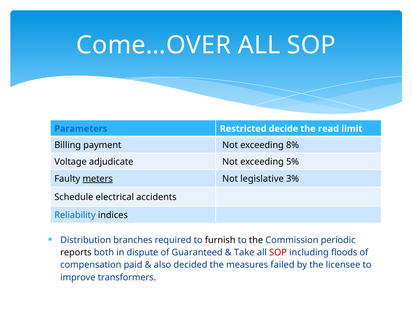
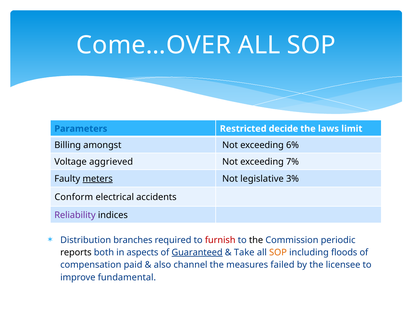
read: read -> laws
payment: payment -> amongst
8%: 8% -> 6%
adjudicate: adjudicate -> aggrieved
5%: 5% -> 7%
Schedule: Schedule -> Conform
Reliability colour: blue -> purple
furnish colour: black -> red
dispute: dispute -> aspects
Guaranteed underline: none -> present
SOP at (278, 252) colour: red -> orange
decided: decided -> channel
transformers: transformers -> fundamental
